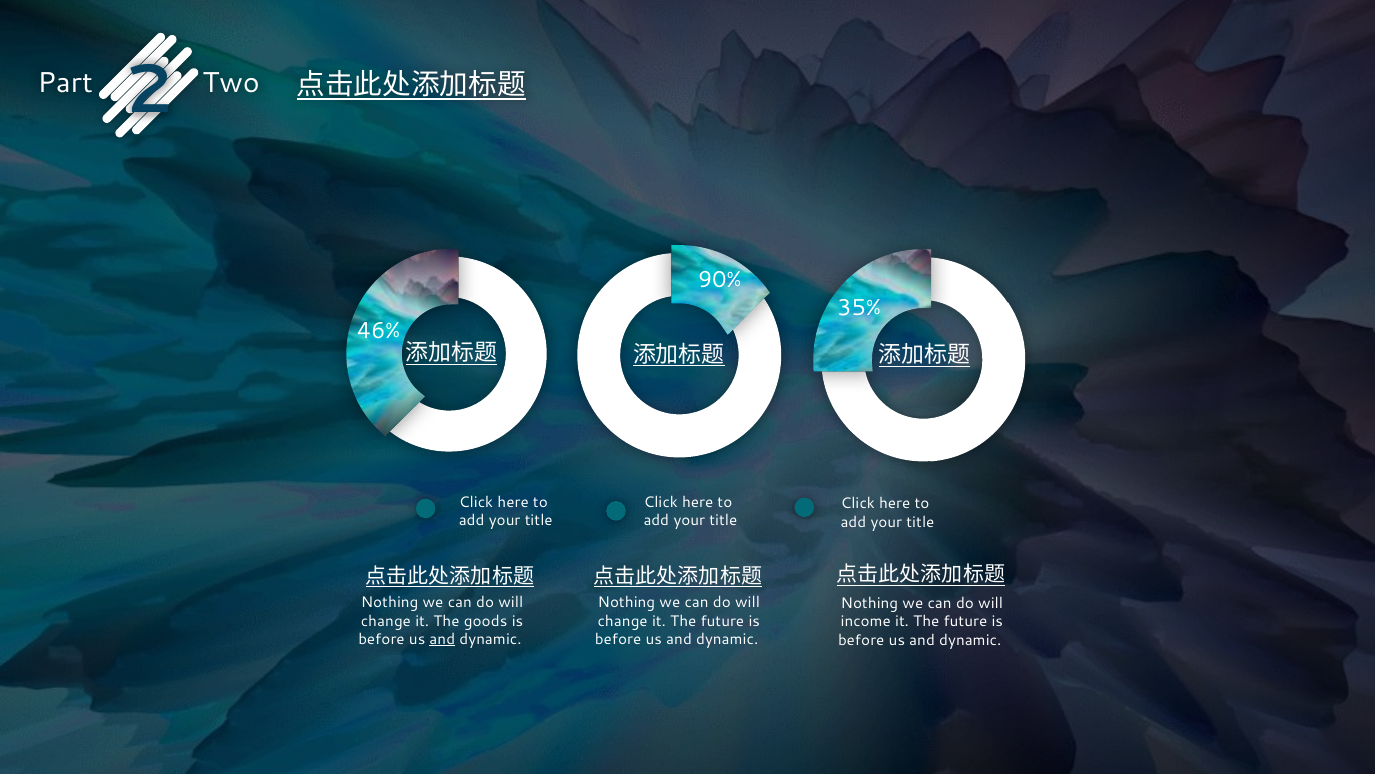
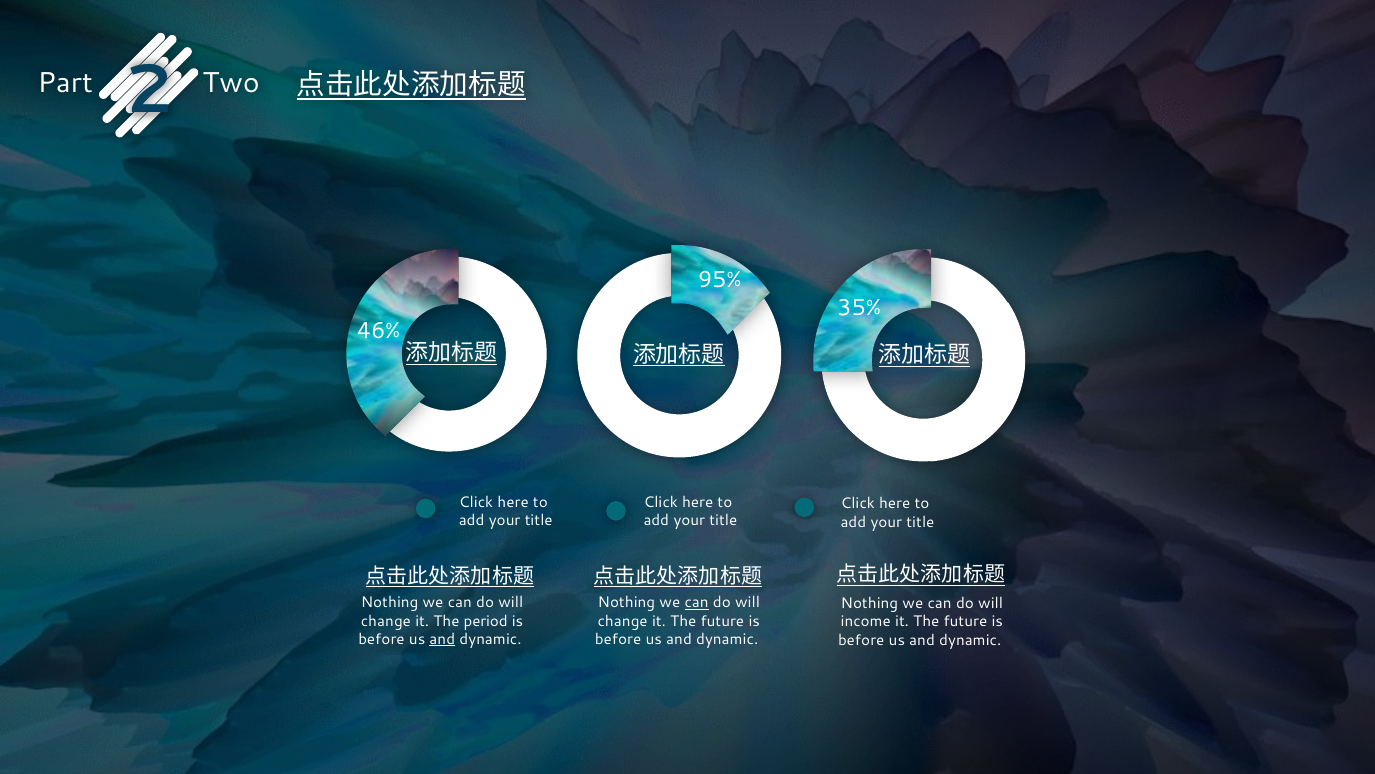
90%: 90% -> 95%
can at (697, 602) underline: none -> present
goods: goods -> period
